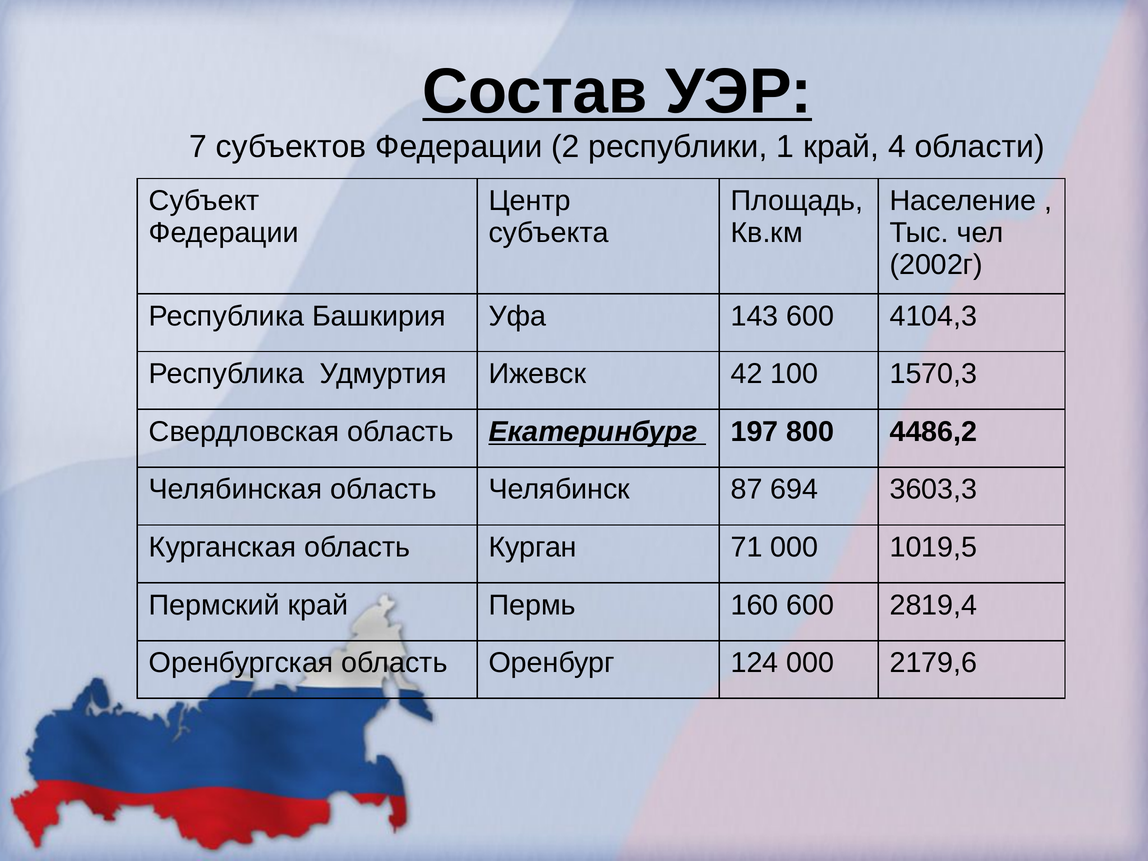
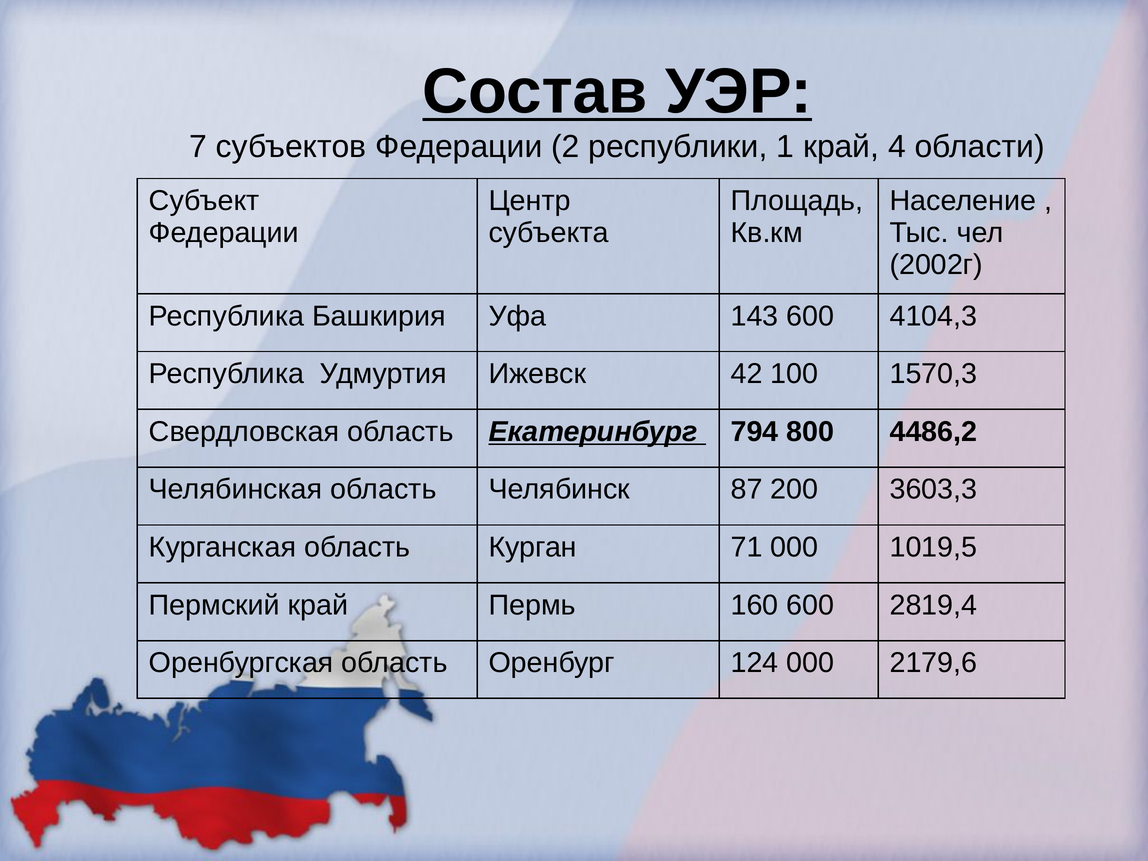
197: 197 -> 794
694: 694 -> 200
